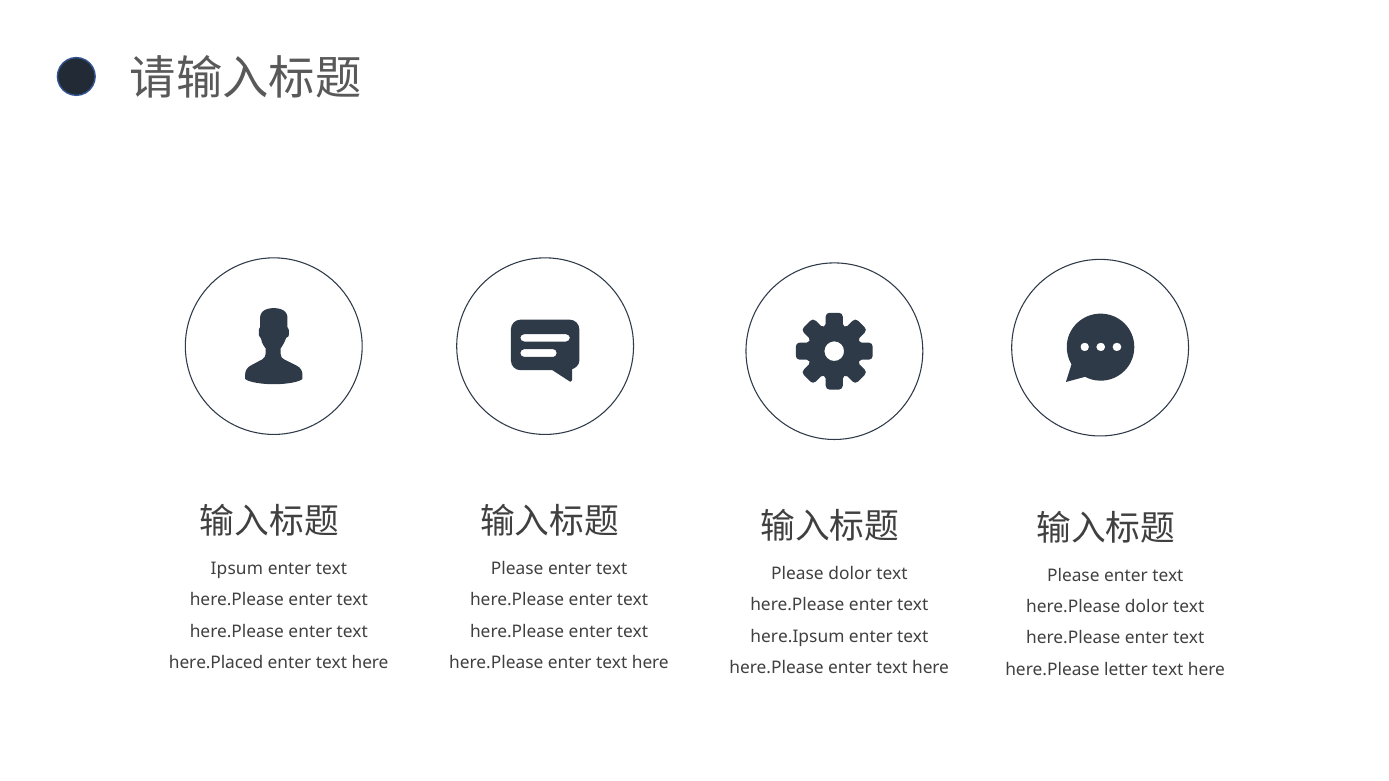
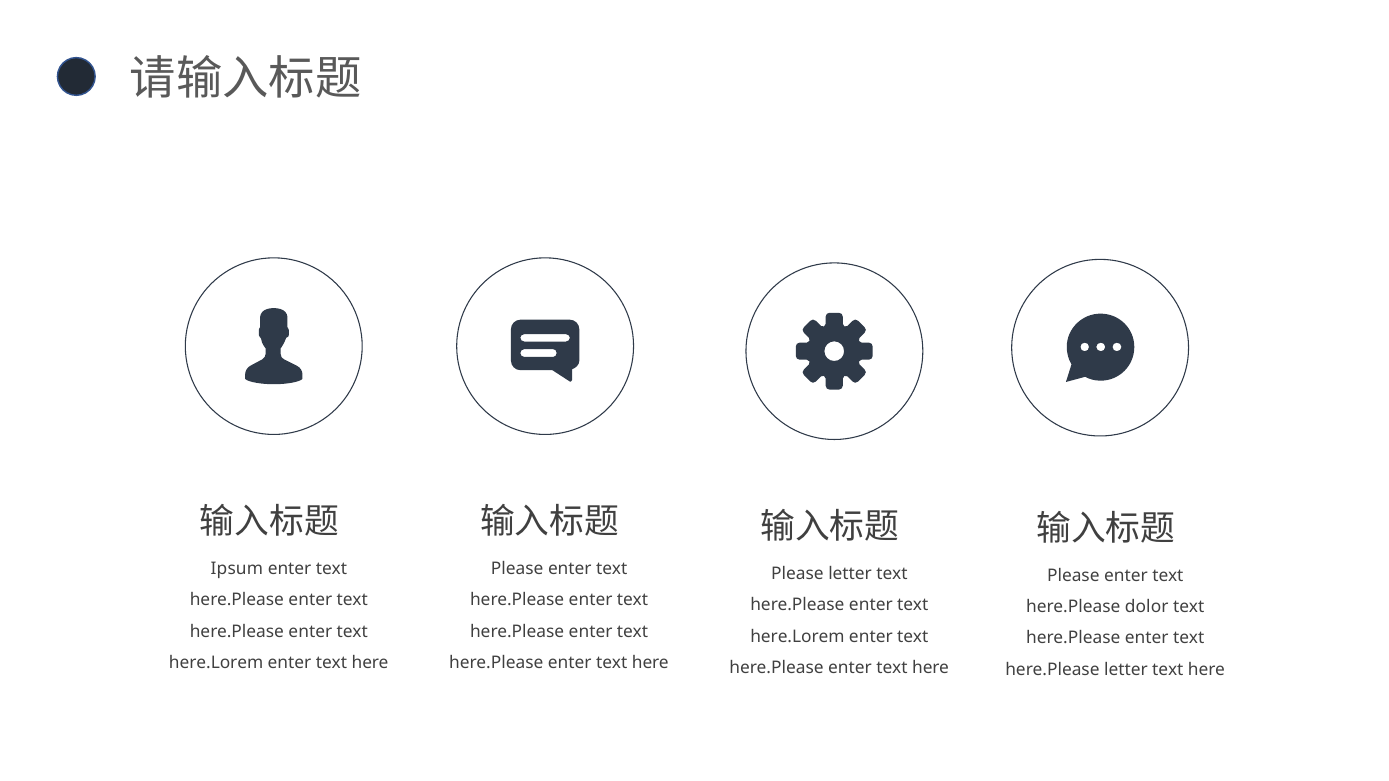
Please dolor: dolor -> letter
here.Ipsum at (797, 637): here.Ipsum -> here.Lorem
here.Placed at (216, 663): here.Placed -> here.Lorem
